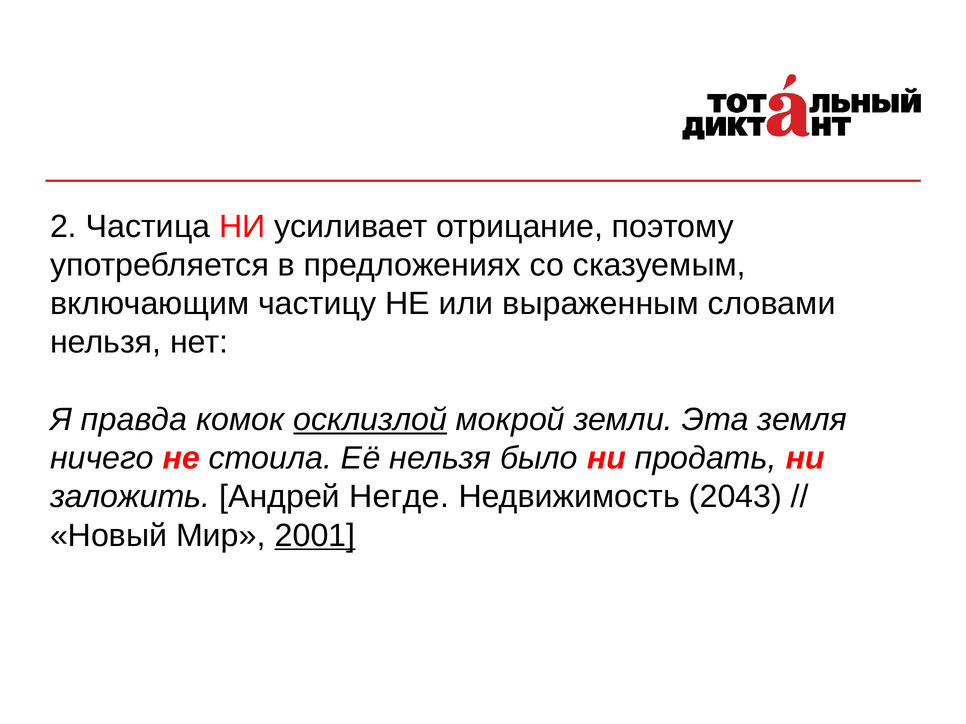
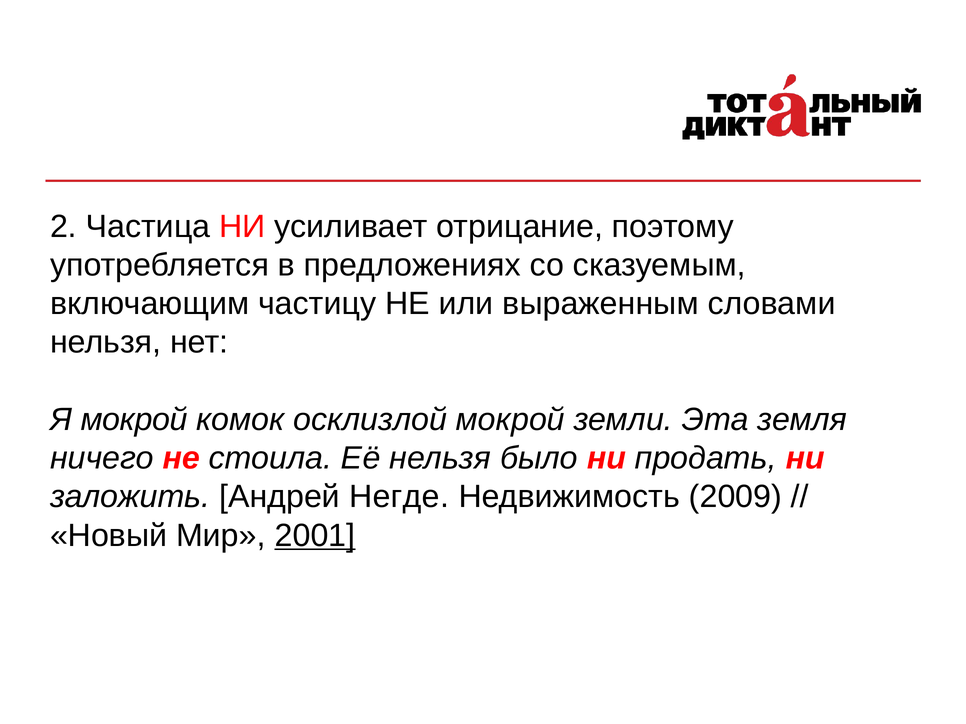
Я правда: правда -> мокрой
осклизлой underline: present -> none
2043: 2043 -> 2009
